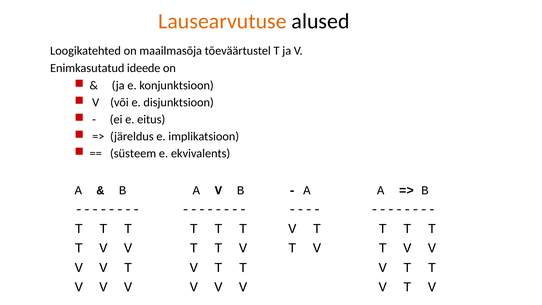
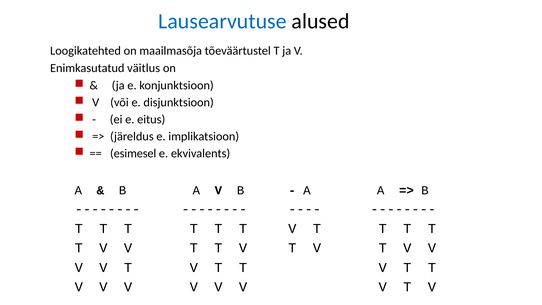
Lausearvutuse colour: orange -> blue
ideede: ideede -> väitlus
süsteem: süsteem -> esimesel
